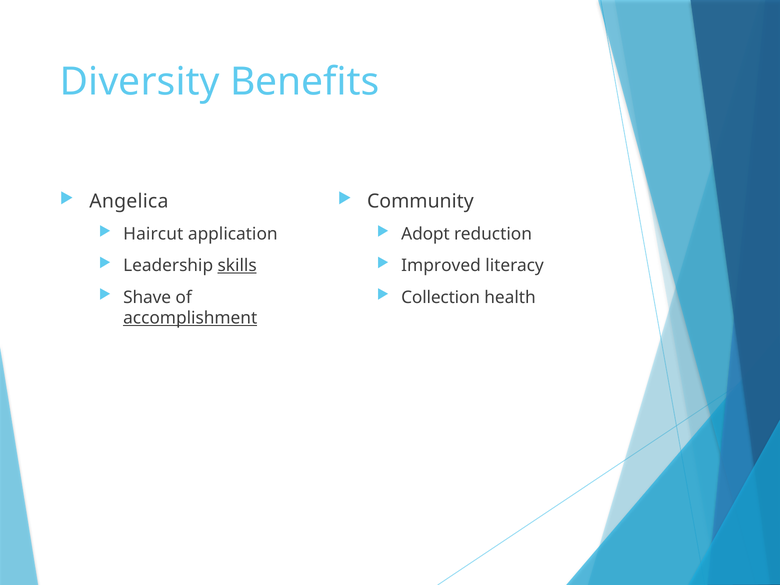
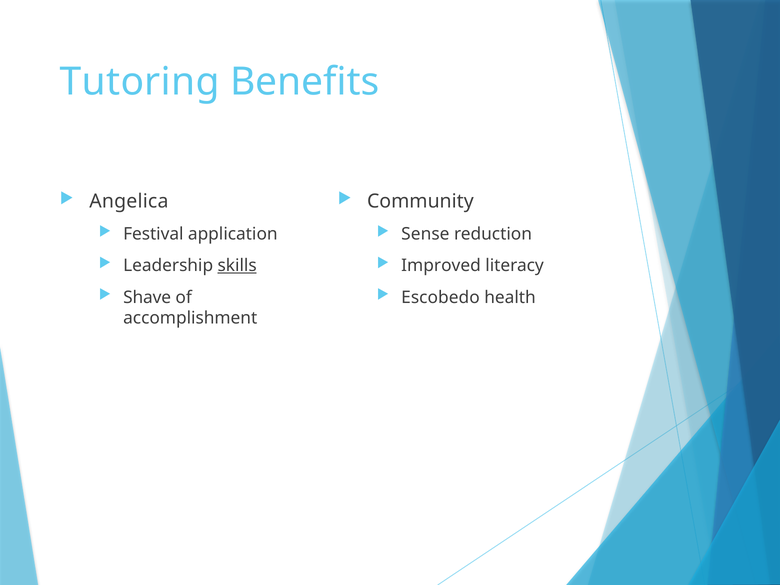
Diversity: Diversity -> Tutoring
Haircut: Haircut -> Festival
Adopt: Adopt -> Sense
Collection: Collection -> Escobedo
accomplishment underline: present -> none
